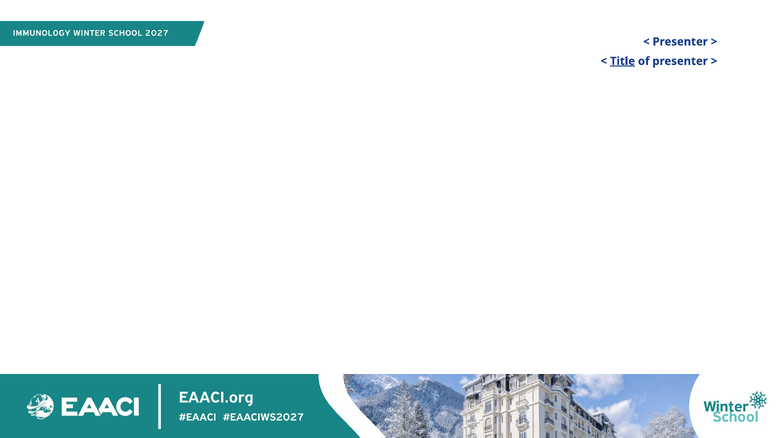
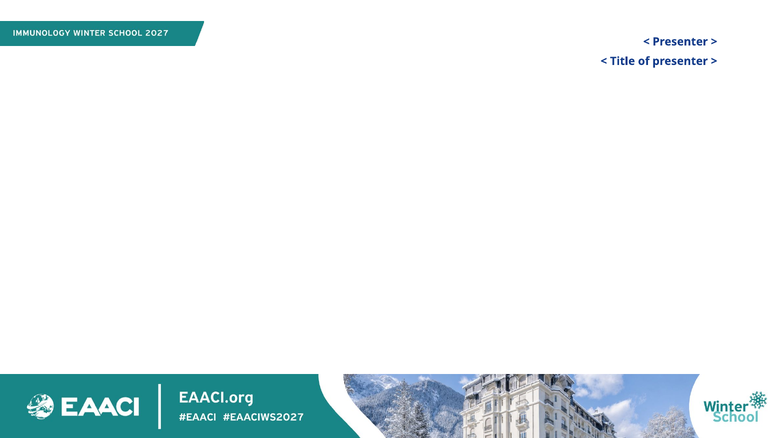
Title underline: present -> none
